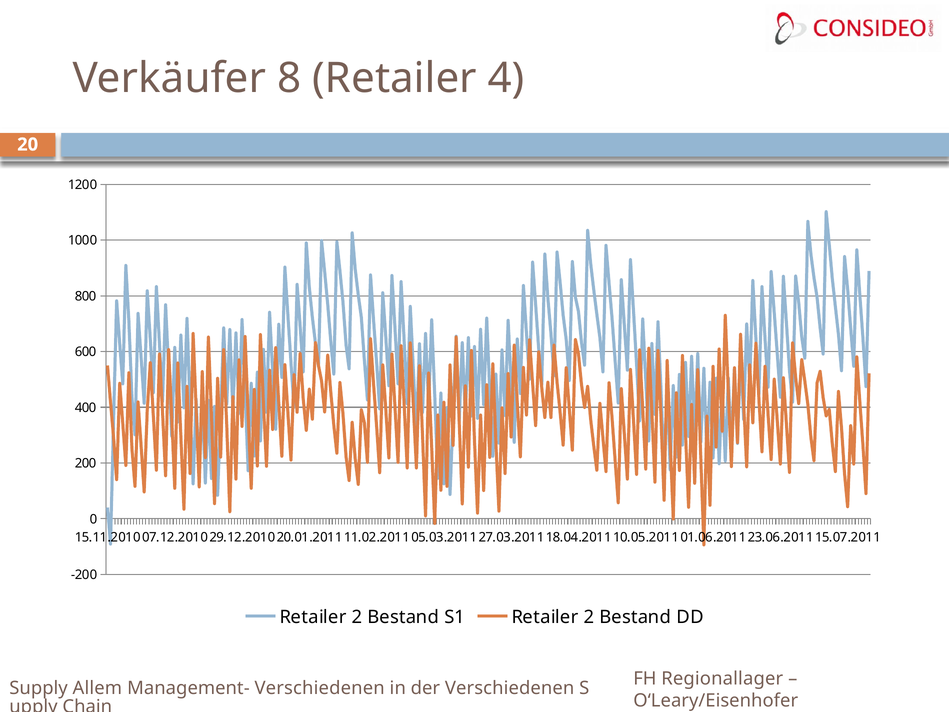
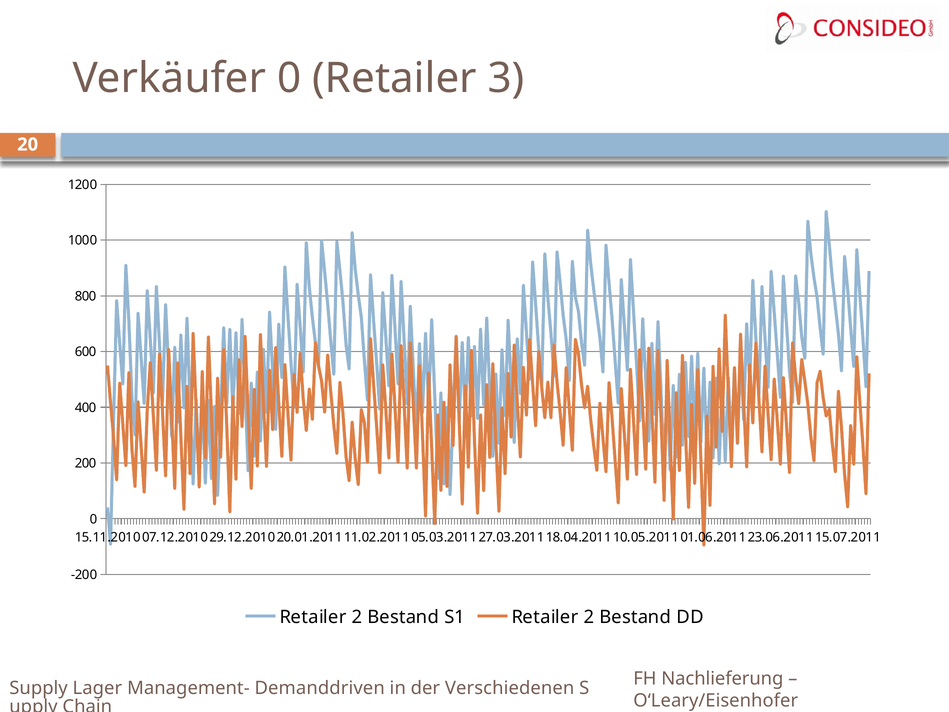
Verkäufer 8: 8 -> 0
4: 4 -> 3
Regionallager: Regionallager -> Nachlieferung
Allem: Allem -> Lager
Management- Verschiedenen: Verschiedenen -> Demanddriven
